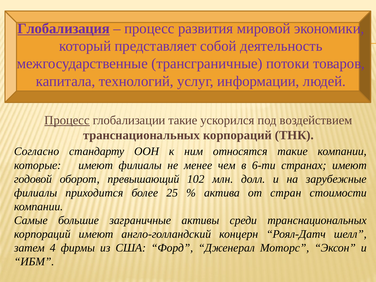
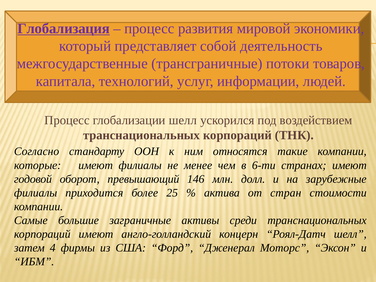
Процесс at (67, 120) underline: present -> none
глобализации такие: такие -> шелл
102: 102 -> 146
